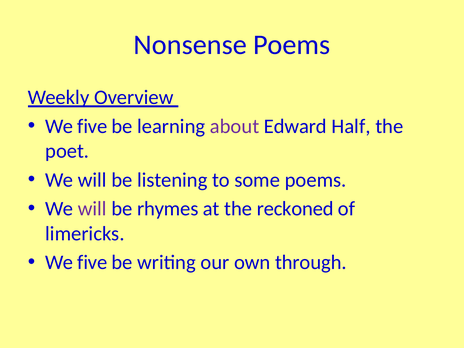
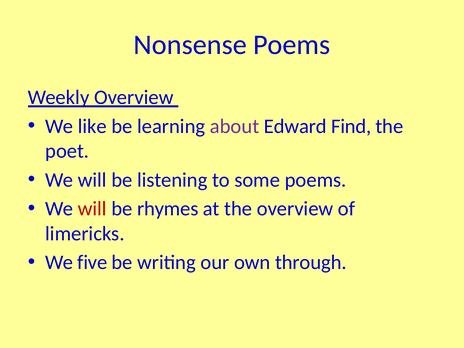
five at (92, 126): five -> like
Half: Half -> Find
will at (92, 209) colour: purple -> red
the reckoned: reckoned -> overview
